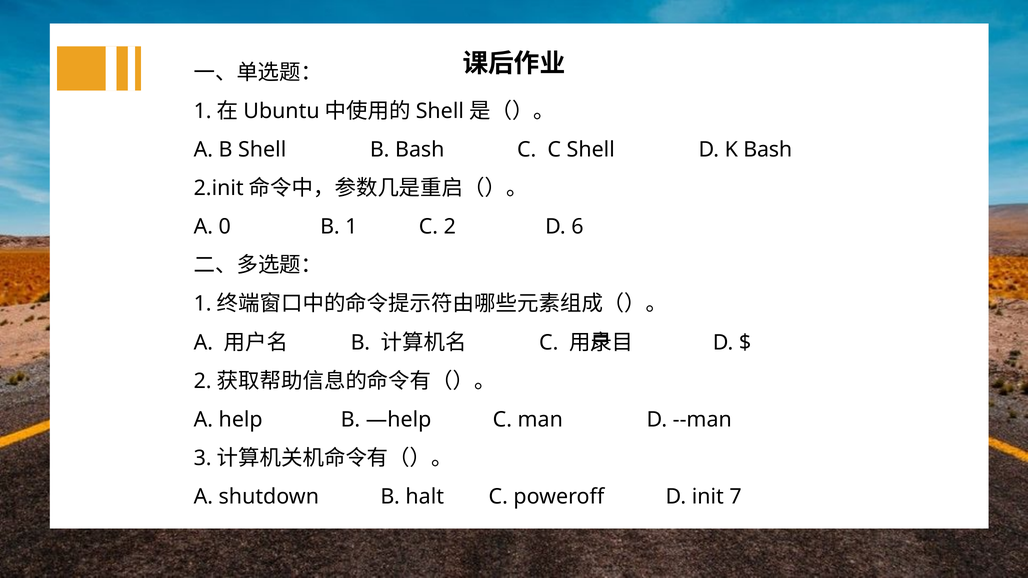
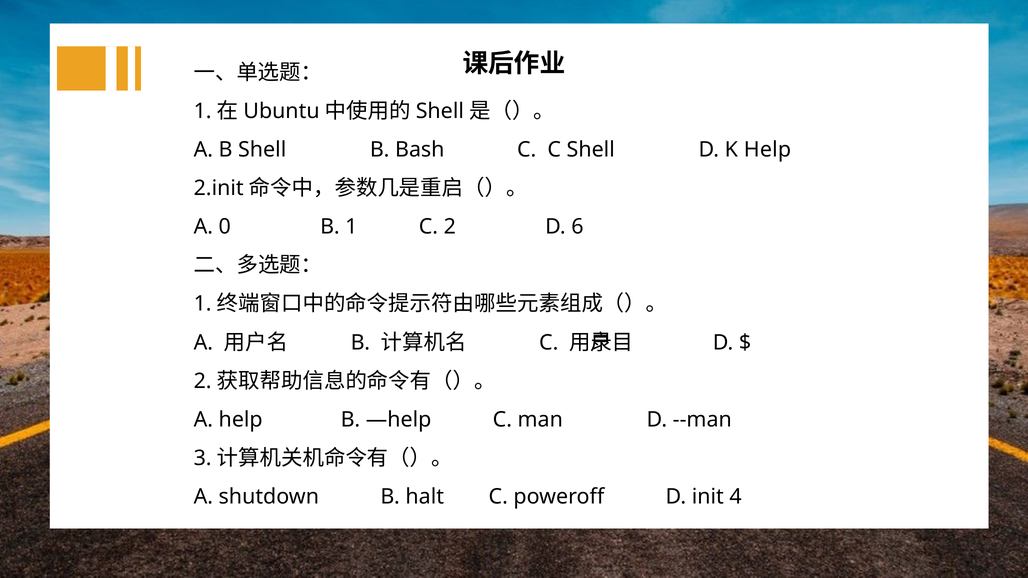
K Bash: Bash -> Help
7: 7 -> 4
